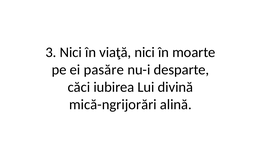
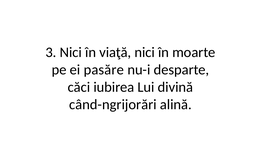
mică-ngrijorări: mică-ngrijorări -> când-ngrijorări
